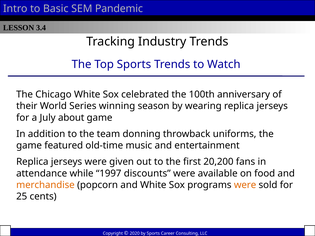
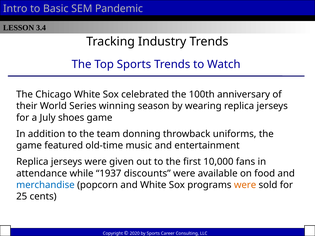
about: about -> shoes
20,200: 20,200 -> 10,000
1997: 1997 -> 1937
merchandise colour: orange -> blue
